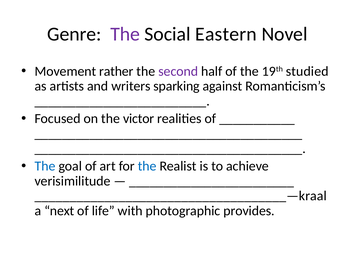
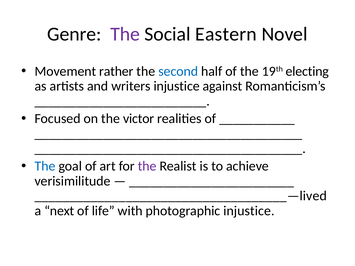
second colour: purple -> blue
studied: studied -> electing
writers sparking: sparking -> injustice
the at (147, 166) colour: blue -> purple
____________________________________—kraal: ____________________________________—kraal -> ____________________________________—lived
photographic provides: provides -> injustice
